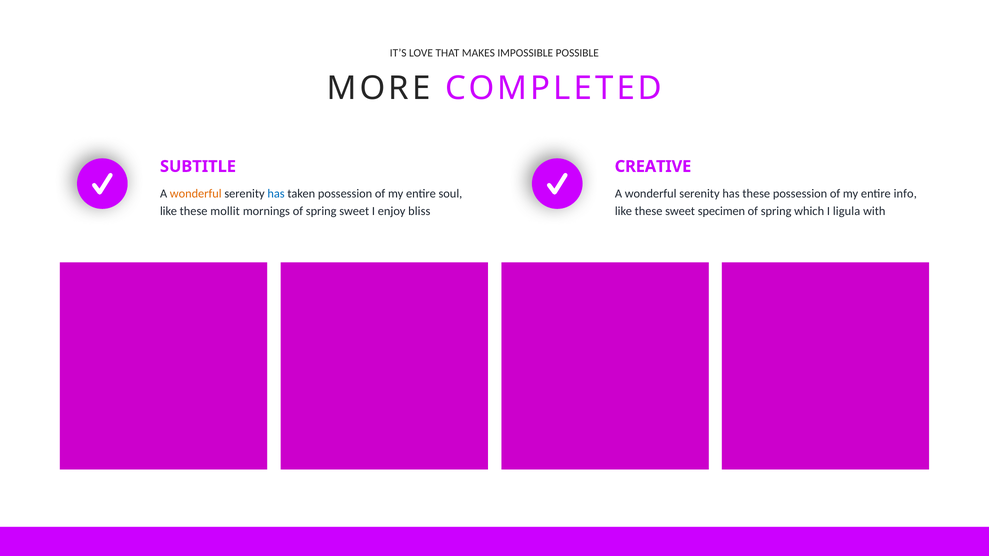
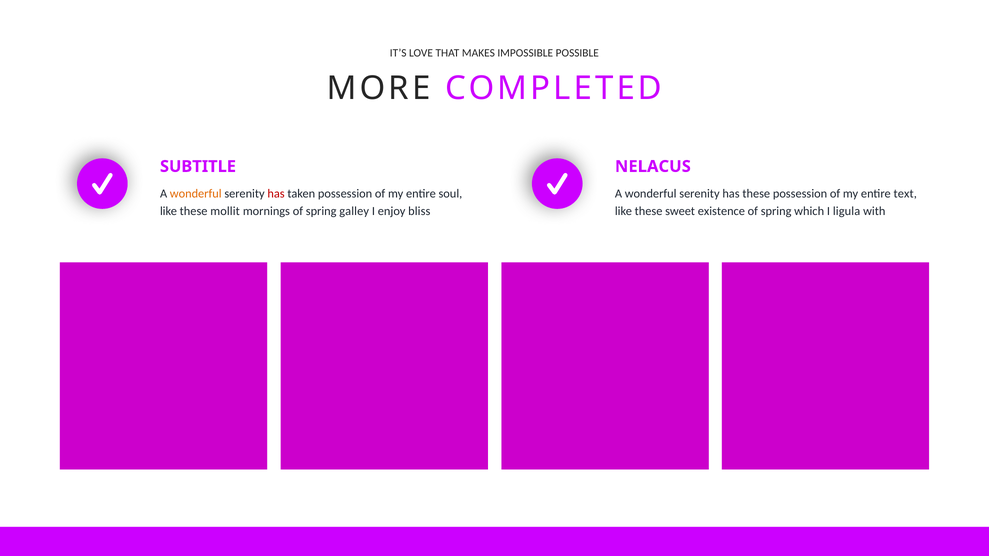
CREATIVE: CREATIVE -> NELACUS
has at (276, 194) colour: blue -> red
info: info -> text
spring sweet: sweet -> galley
specimen: specimen -> existence
